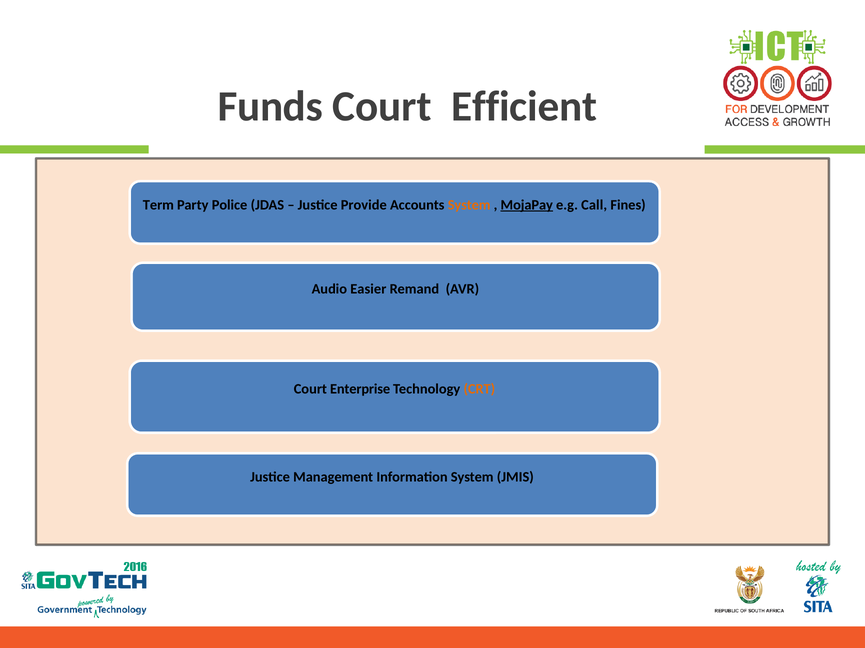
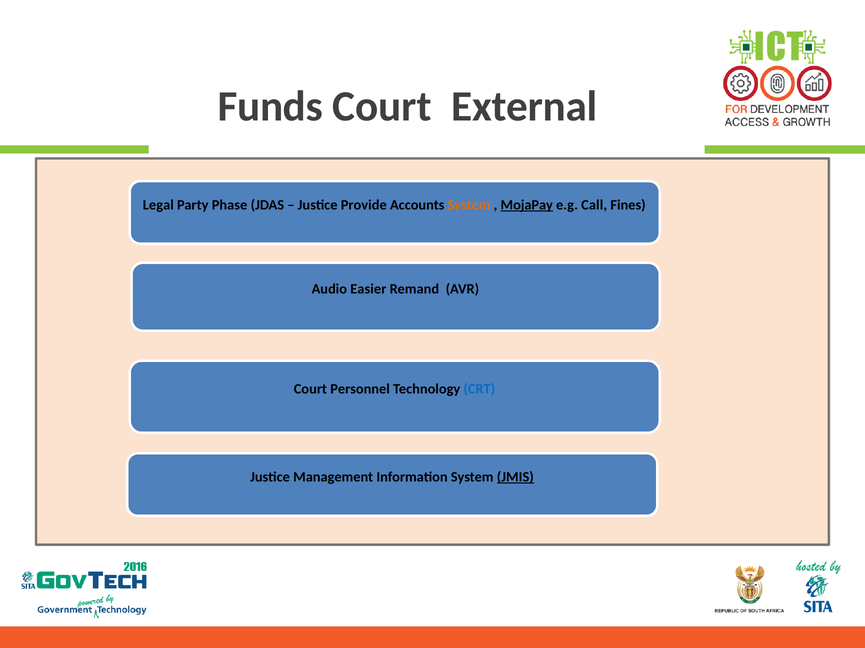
Efficient: Efficient -> External
Term: Term -> Legal
Police: Police -> Phase
Enterprise: Enterprise -> Personnel
CRT colour: orange -> blue
JMIS underline: none -> present
